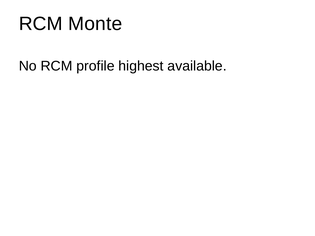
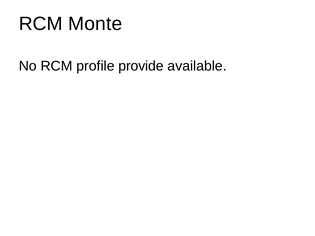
highest: highest -> provide
